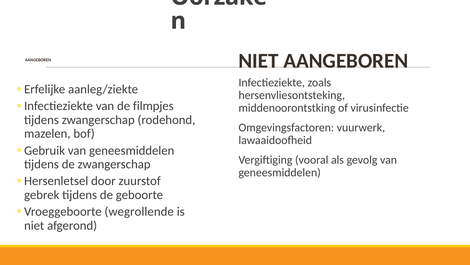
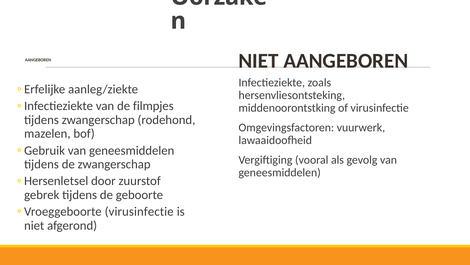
wegrollende at (139, 211): wegrollende -> virusinfectie
